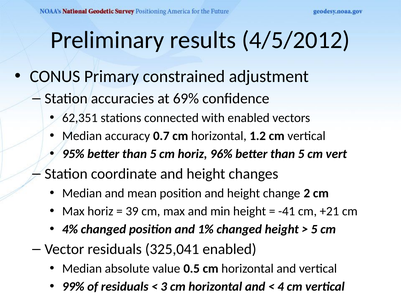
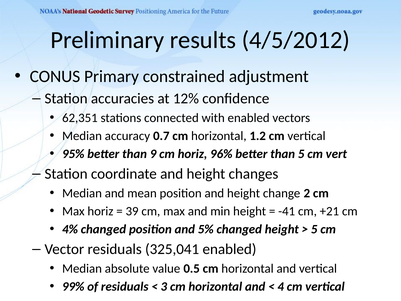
69%: 69% -> 12%
95% better than 5: 5 -> 9
1%: 1% -> 5%
